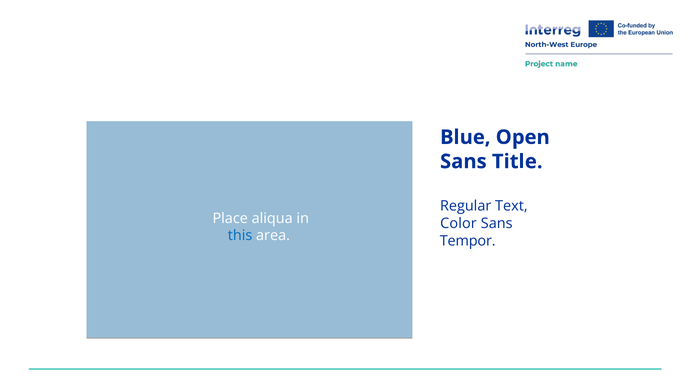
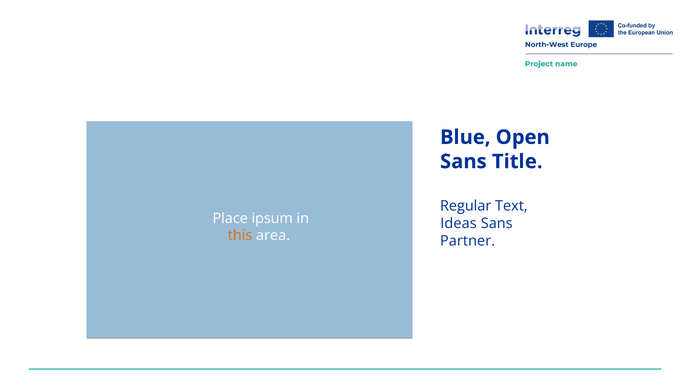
aliqua: aliqua -> ipsum
Color: Color -> Ideas
this colour: blue -> orange
Tempor: Tempor -> Partner
